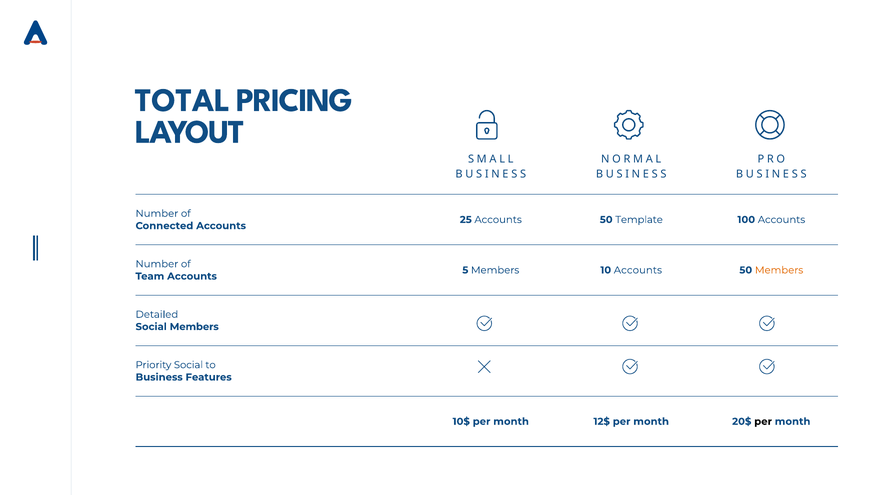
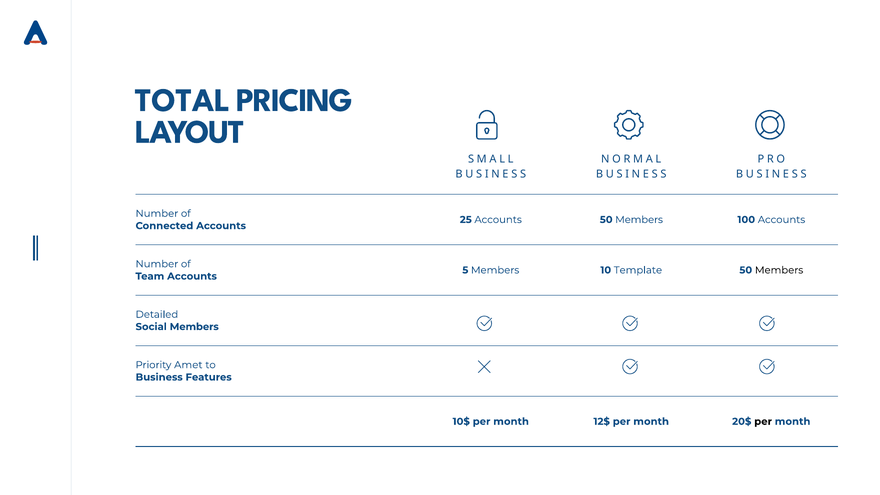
Accounts 50 Template: Template -> Members
10 Accounts: Accounts -> Template
Members at (779, 270) colour: orange -> black
Priority Social: Social -> Amet
